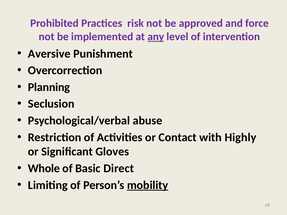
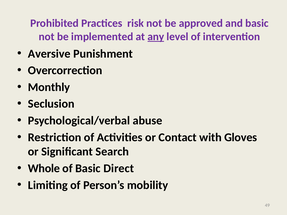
and force: force -> basic
Planning: Planning -> Monthly
Highly: Highly -> Gloves
Gloves: Gloves -> Search
mobility underline: present -> none
